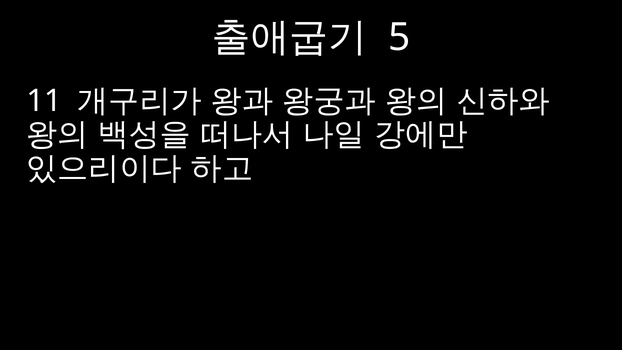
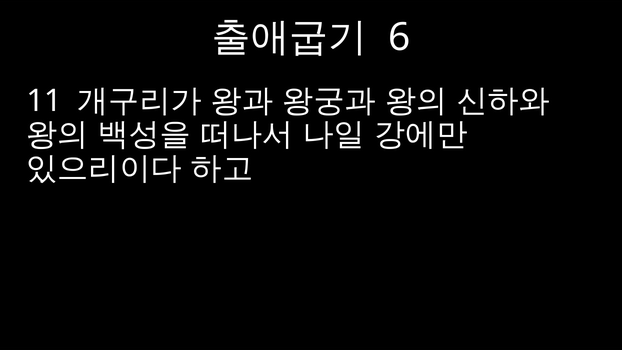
5: 5 -> 6
